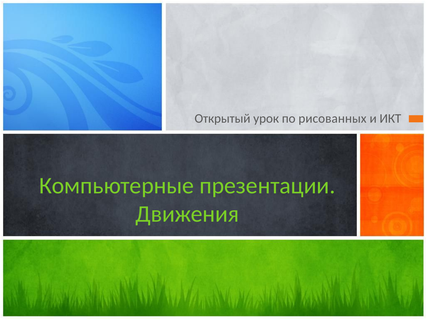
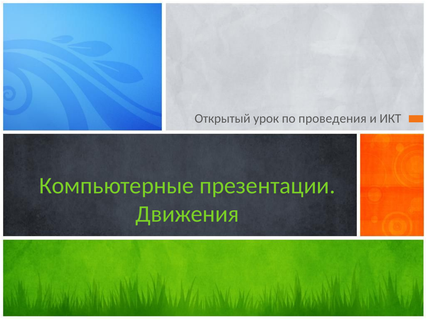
рисованных: рисованных -> проведения
